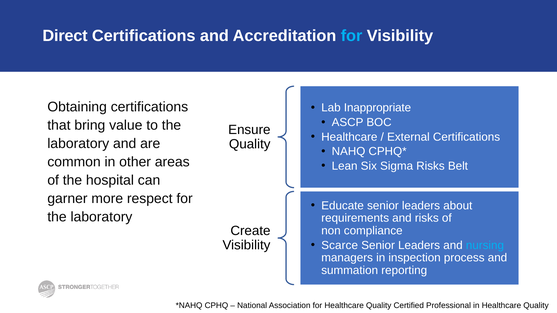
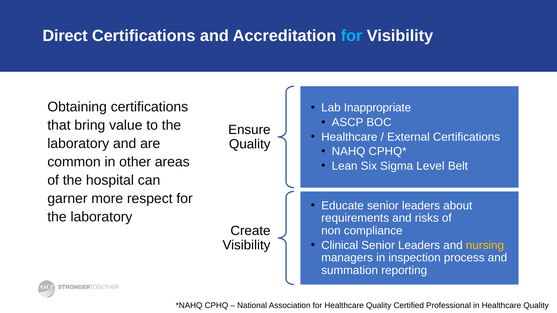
Sigma Risks: Risks -> Level
Scarce: Scarce -> Clinical
nursing colour: light blue -> yellow
